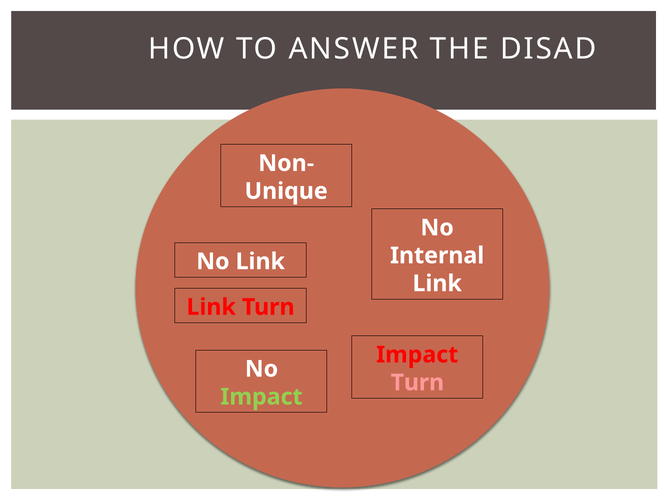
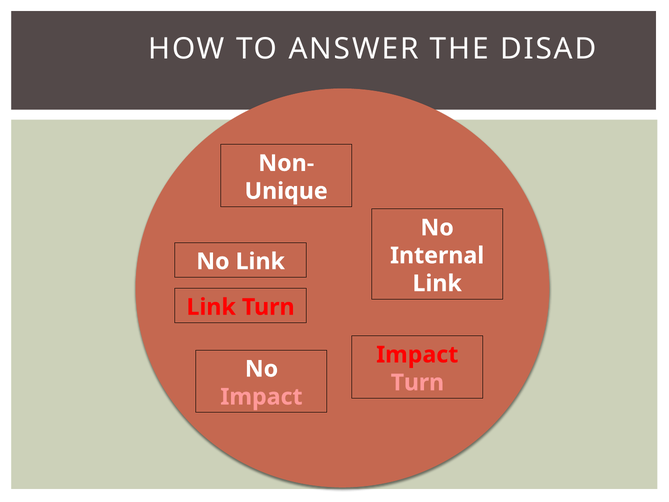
Impact at (261, 397) colour: light green -> pink
